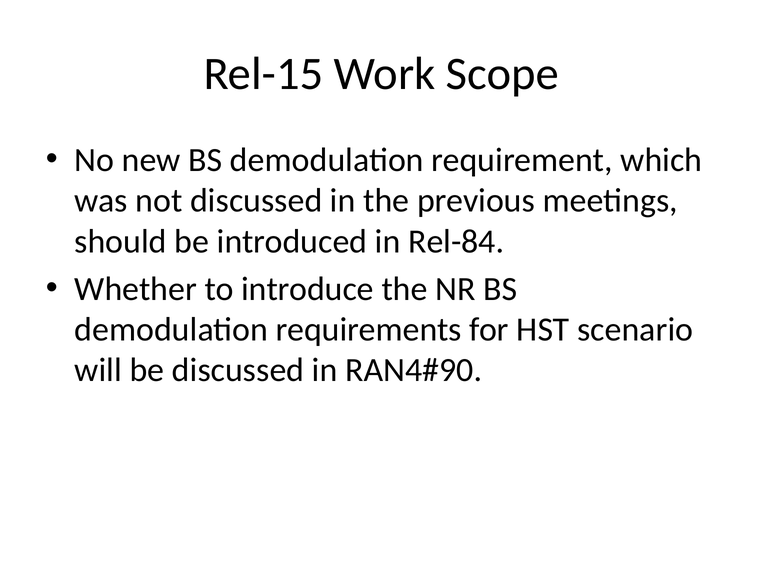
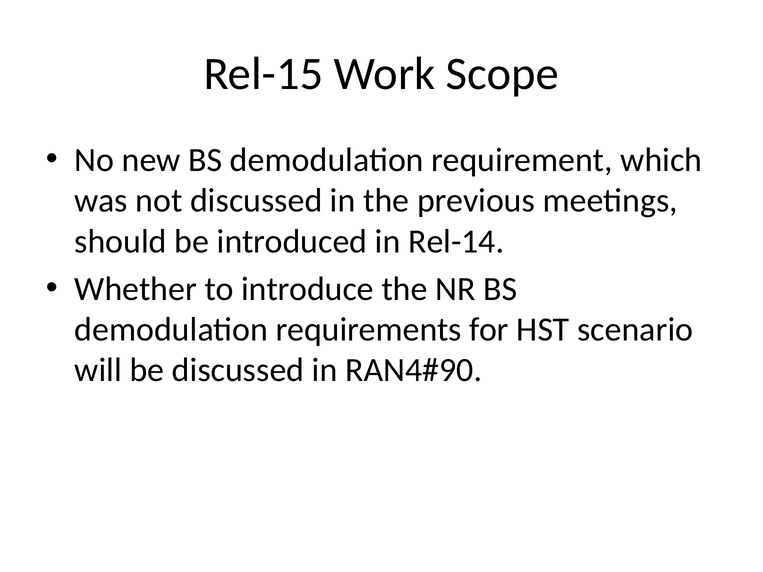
Rel-84: Rel-84 -> Rel-14
